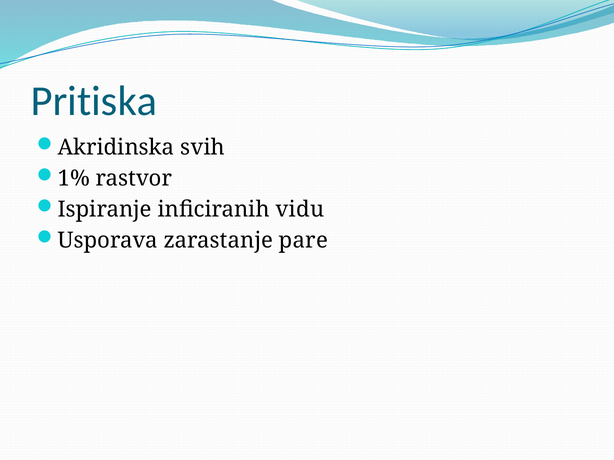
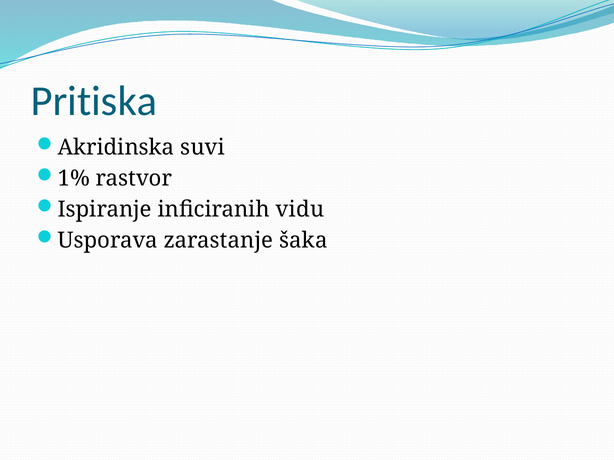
svih: svih -> suvi
pare: pare -> šaka
